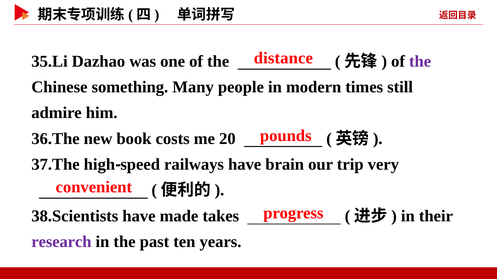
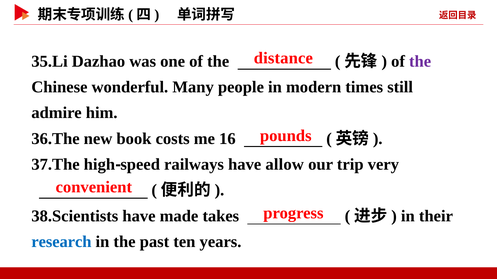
something: something -> wonderful
20: 20 -> 16
brain: brain -> allow
research colour: purple -> blue
